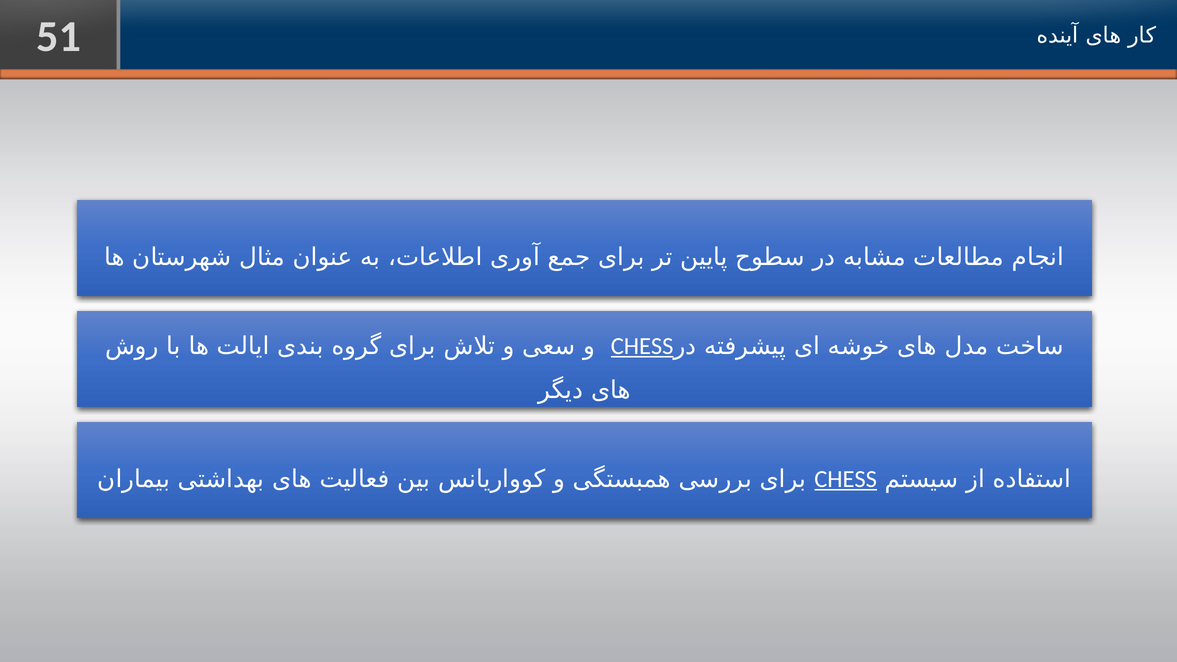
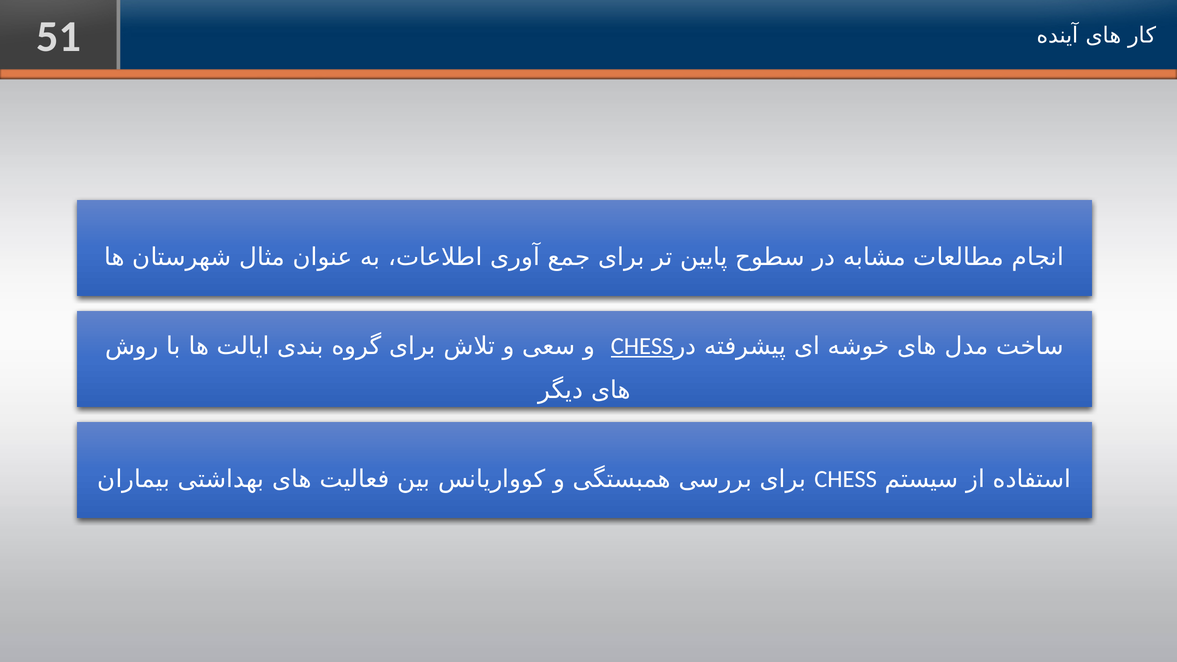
CHESS at (846, 479) underline: present -> none
